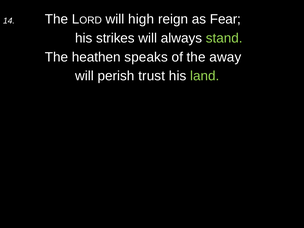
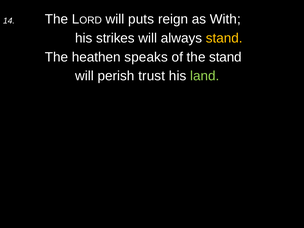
high: high -> puts
Fear: Fear -> With
stand at (224, 38) colour: light green -> yellow
the away: away -> stand
